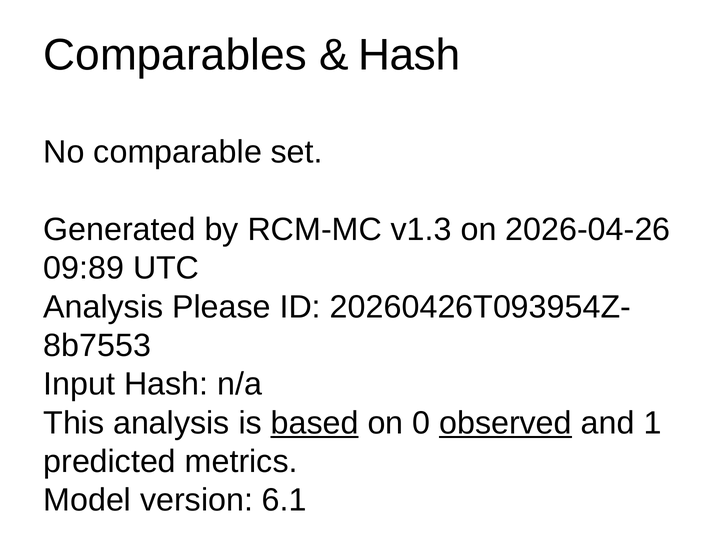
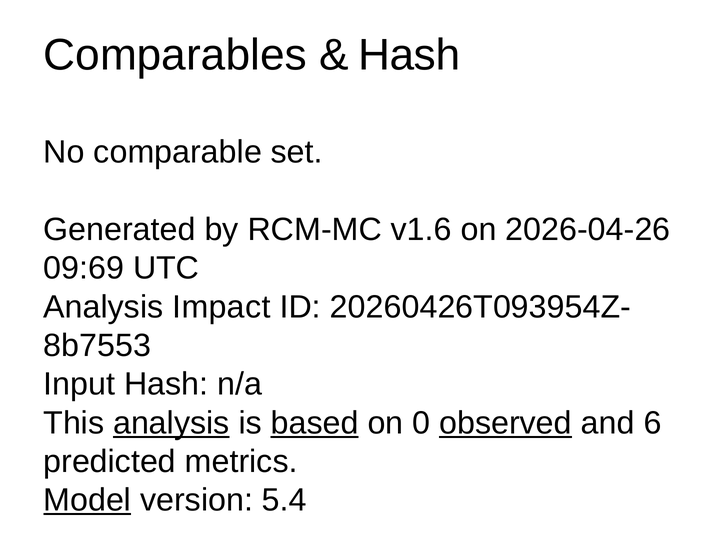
v1.3: v1.3 -> v1.6
09:89: 09:89 -> 09:69
Please: Please -> Impact
analysis at (171, 423) underline: none -> present
1: 1 -> 6
Model underline: none -> present
6.1: 6.1 -> 5.4
